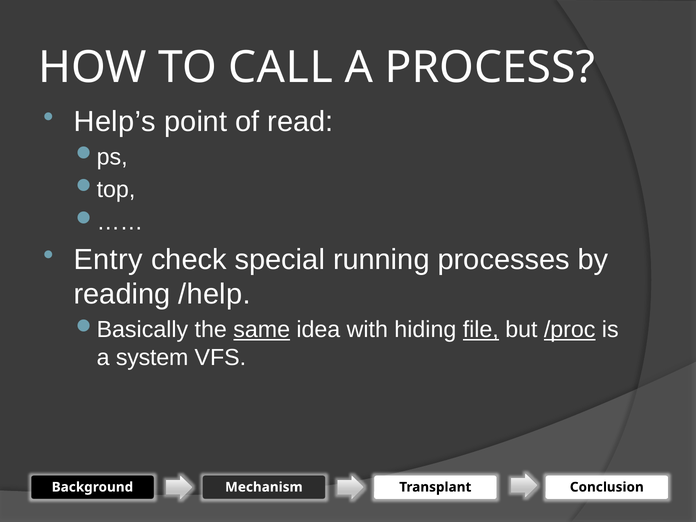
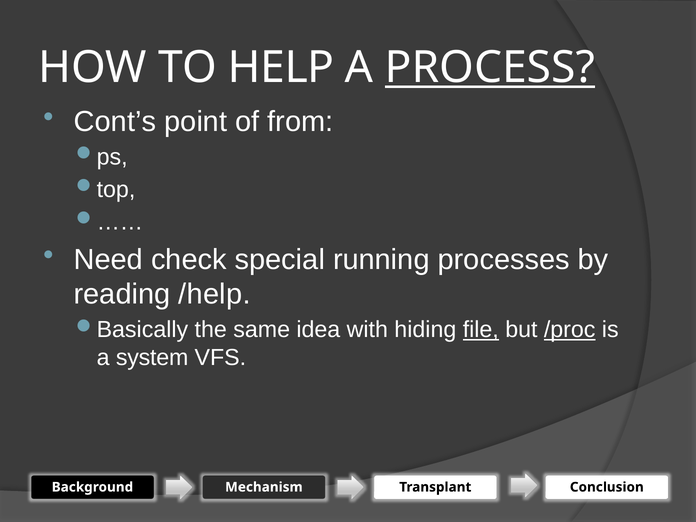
CALL: CALL -> HELP
PROCESS underline: none -> present
Help’s: Help’s -> Cont’s
read: read -> from
Entry: Entry -> Need
same underline: present -> none
